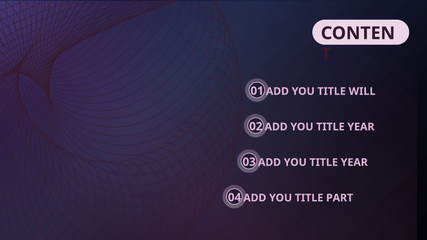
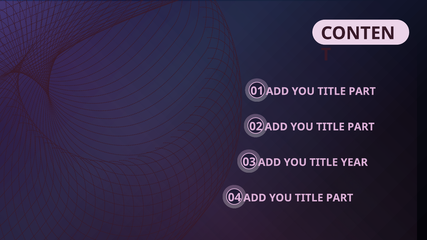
WILL at (362, 91): WILL -> PART
YEAR at (361, 127): YEAR -> PART
